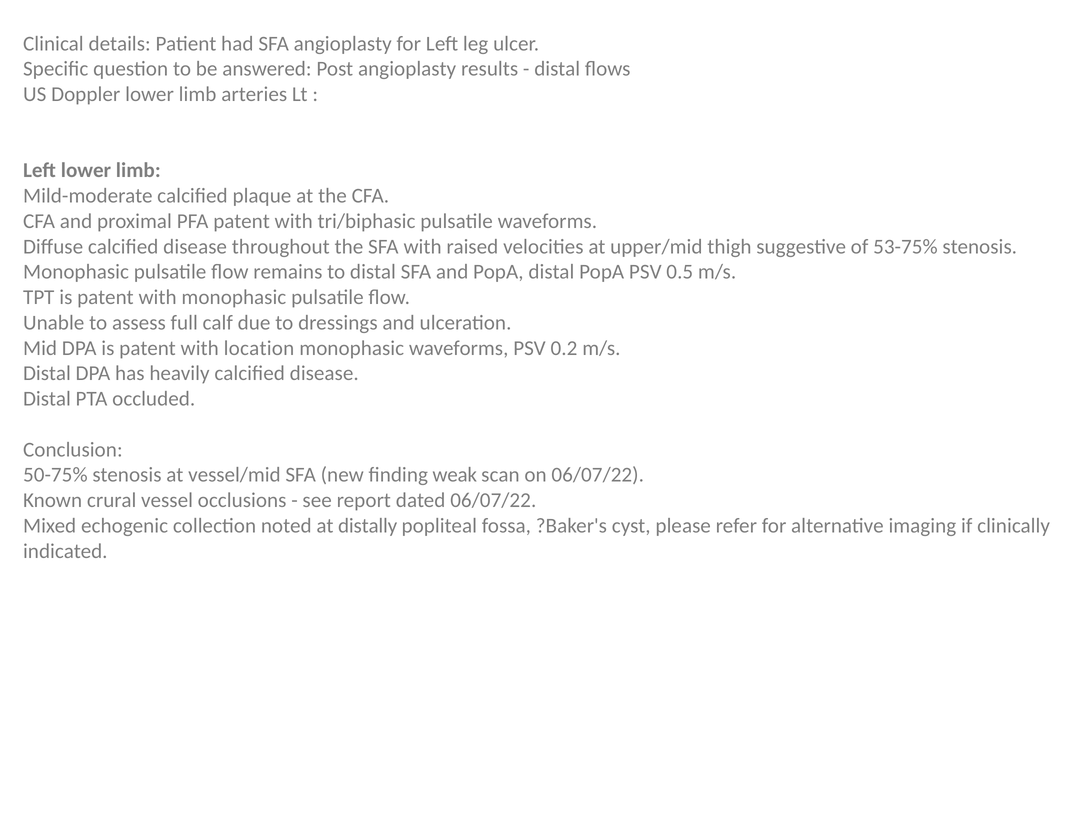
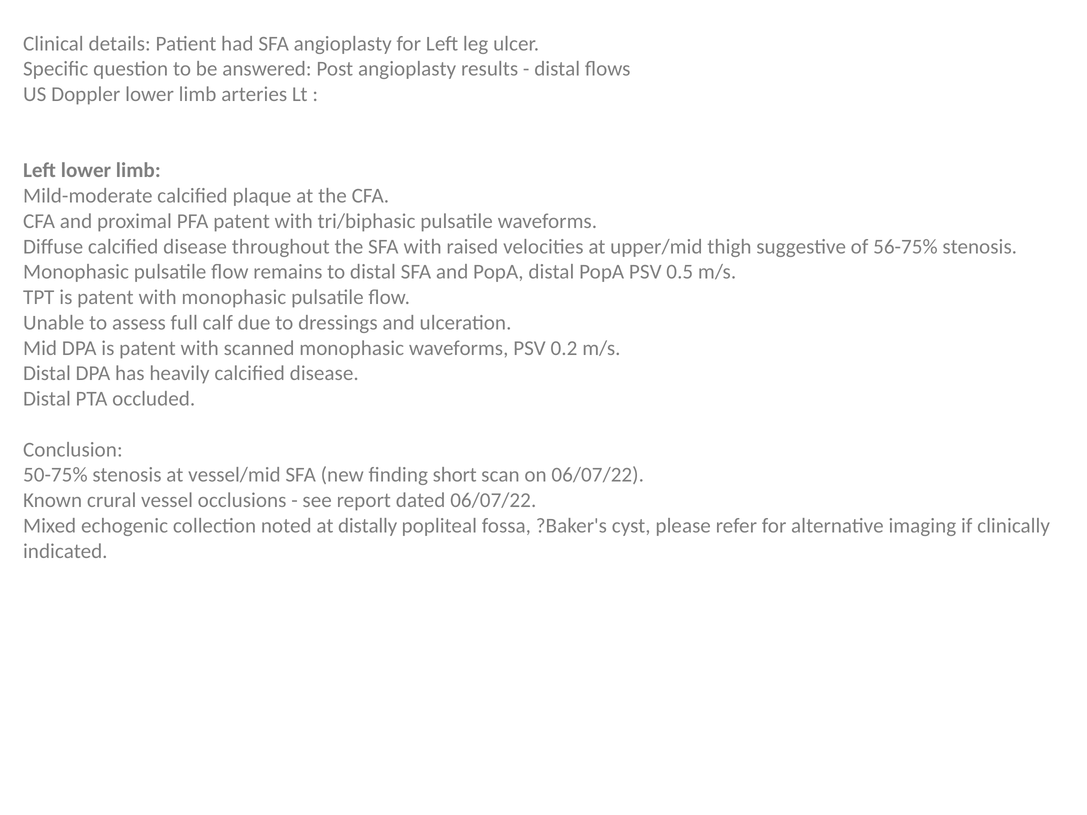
53-75%: 53-75% -> 56-75%
location: location -> scanned
weak: weak -> short
